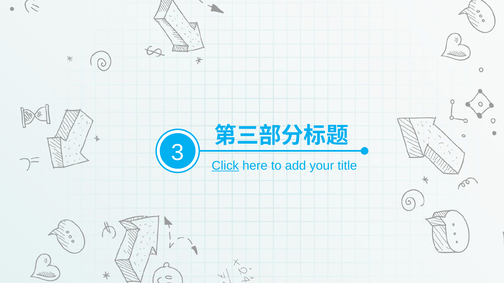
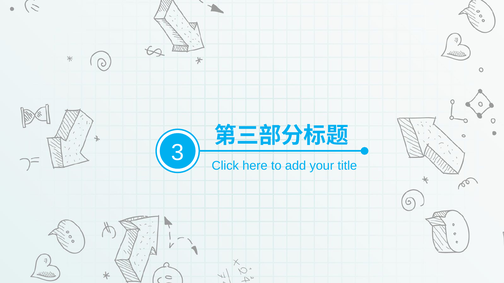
Click underline: present -> none
